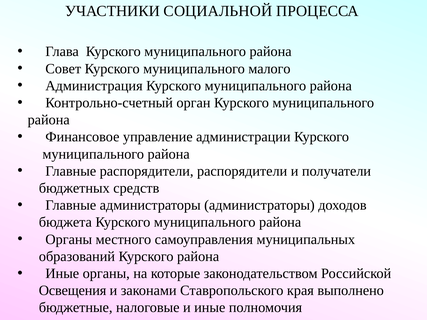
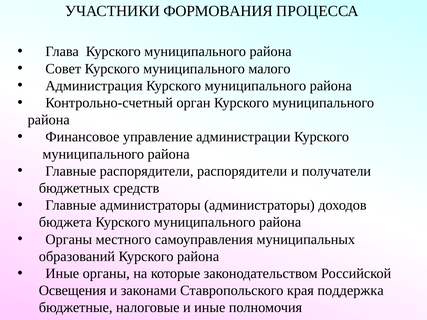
СОЦИАЛЬНОЙ: СОЦИАЛЬНОЙ -> ФОРМОВАНИЯ
выполнено: выполнено -> поддержка
